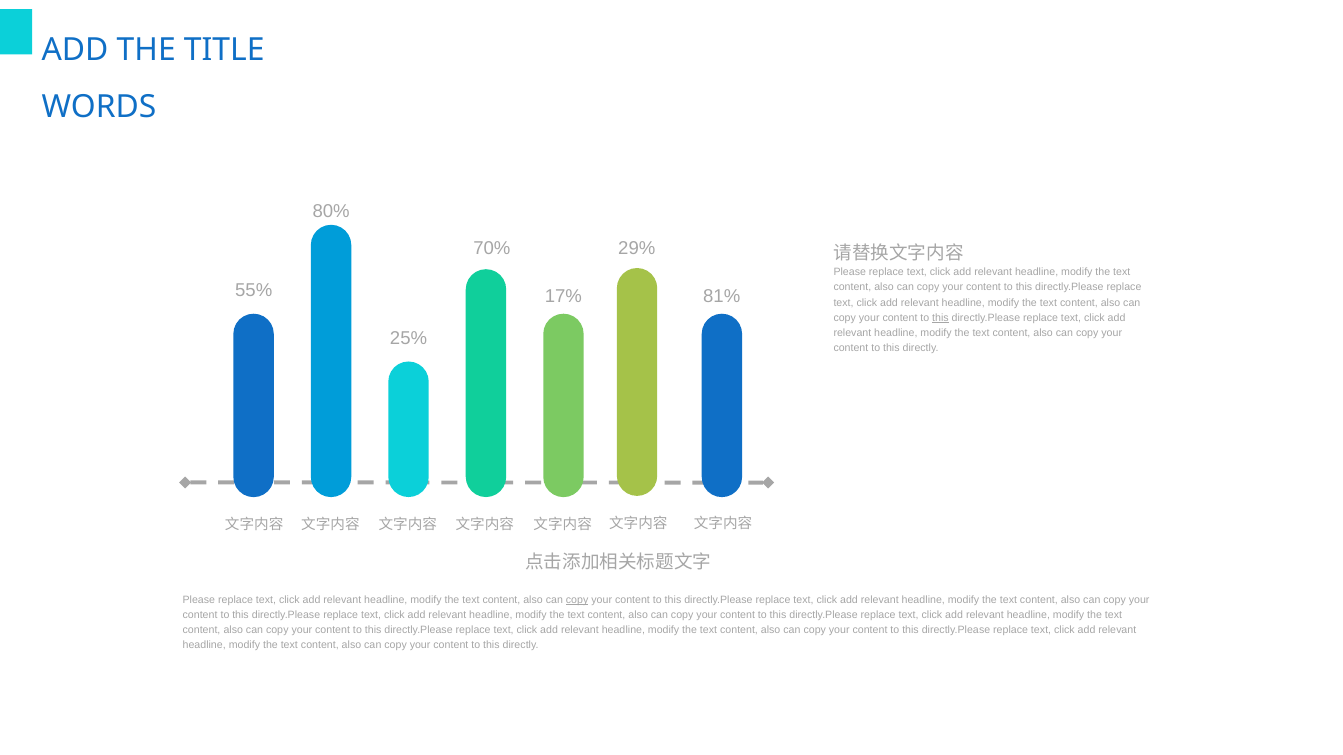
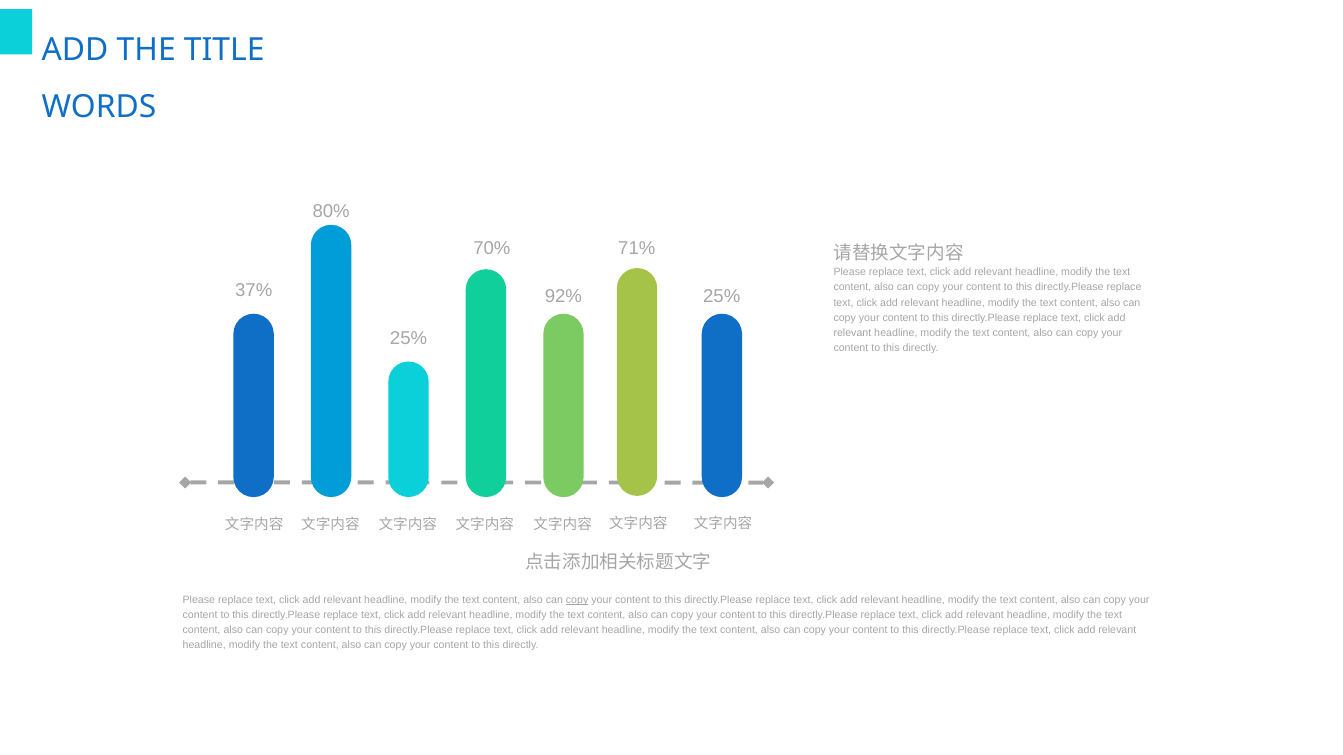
29%: 29% -> 71%
55%: 55% -> 37%
17%: 17% -> 92%
81% at (722, 296): 81% -> 25%
this at (940, 318) underline: present -> none
